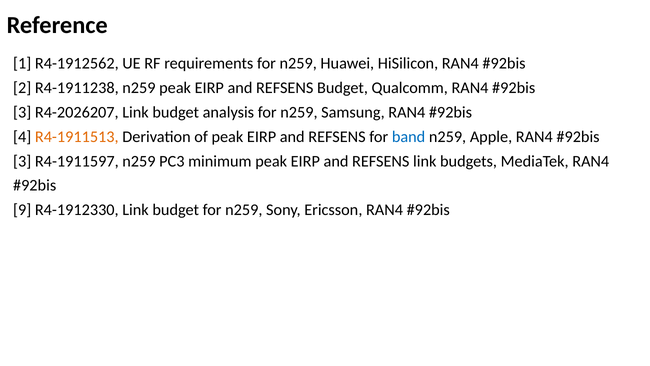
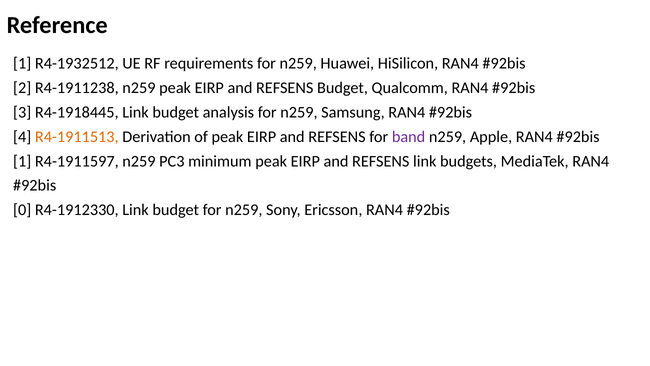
R4-1912562: R4-1912562 -> R4-1932512
R4-2026207: R4-2026207 -> R4-1918445
band colour: blue -> purple
3 at (22, 161): 3 -> 1
9: 9 -> 0
